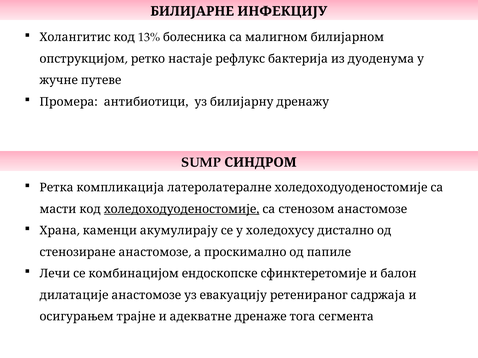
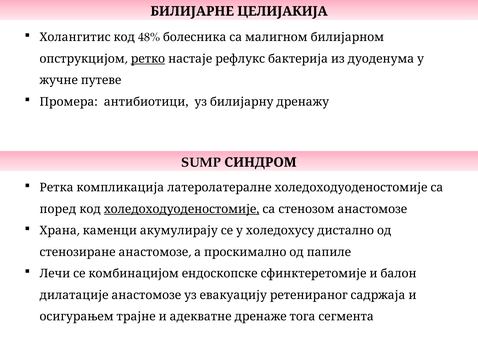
ИНФЕКЦИЈУ: ИНФЕКЦИЈУ -> ЦЕЛИЈАКИЈА
13%: 13% -> 48%
ретко underline: none -> present
масти: масти -> поред
